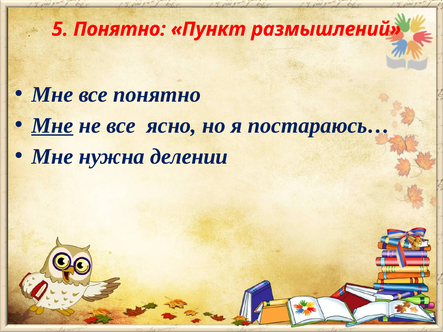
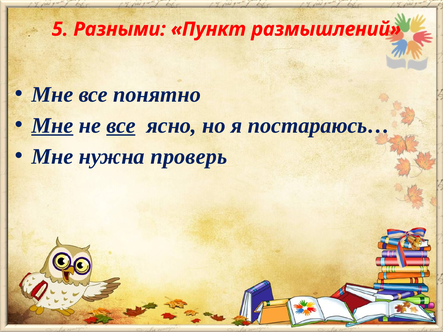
5 Понятно: Понятно -> Разными
все at (121, 126) underline: none -> present
делении: делении -> проверь
